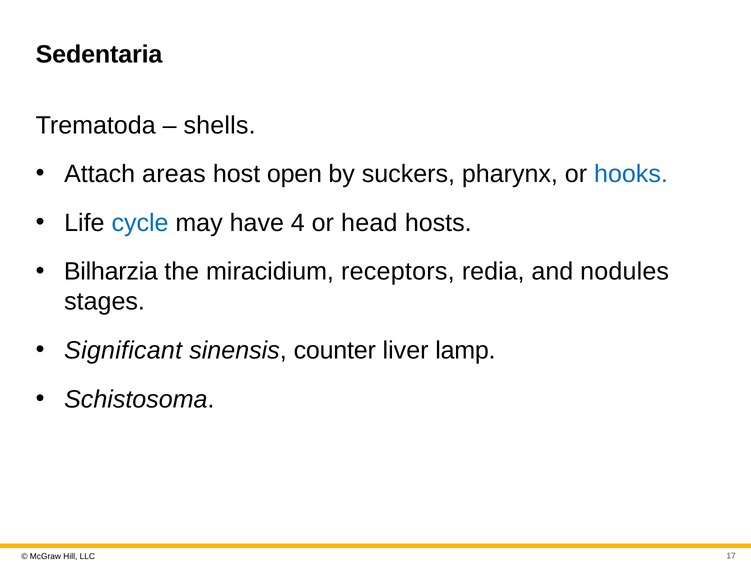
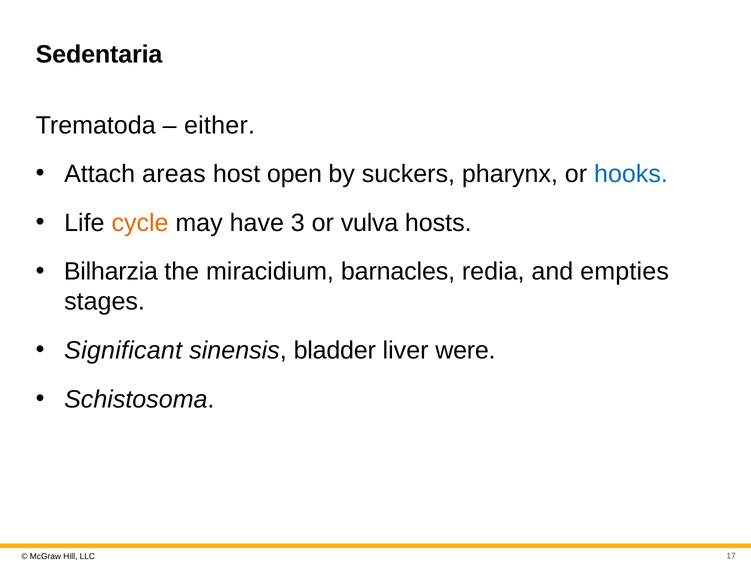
shells: shells -> either
cycle colour: blue -> orange
4: 4 -> 3
head: head -> vulva
receptors: receptors -> barnacles
nodules: nodules -> empties
counter: counter -> bladder
lamp: lamp -> were
